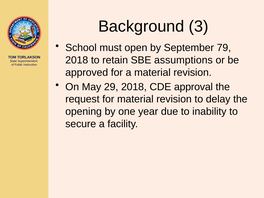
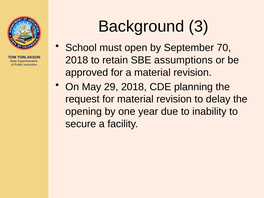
79: 79 -> 70
approval: approval -> planning
